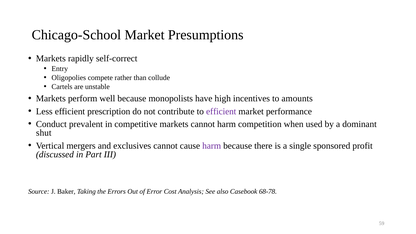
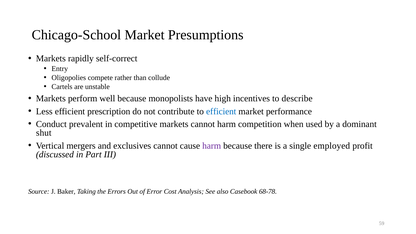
amounts: amounts -> describe
efficient at (221, 111) colour: purple -> blue
sponsored: sponsored -> employed
